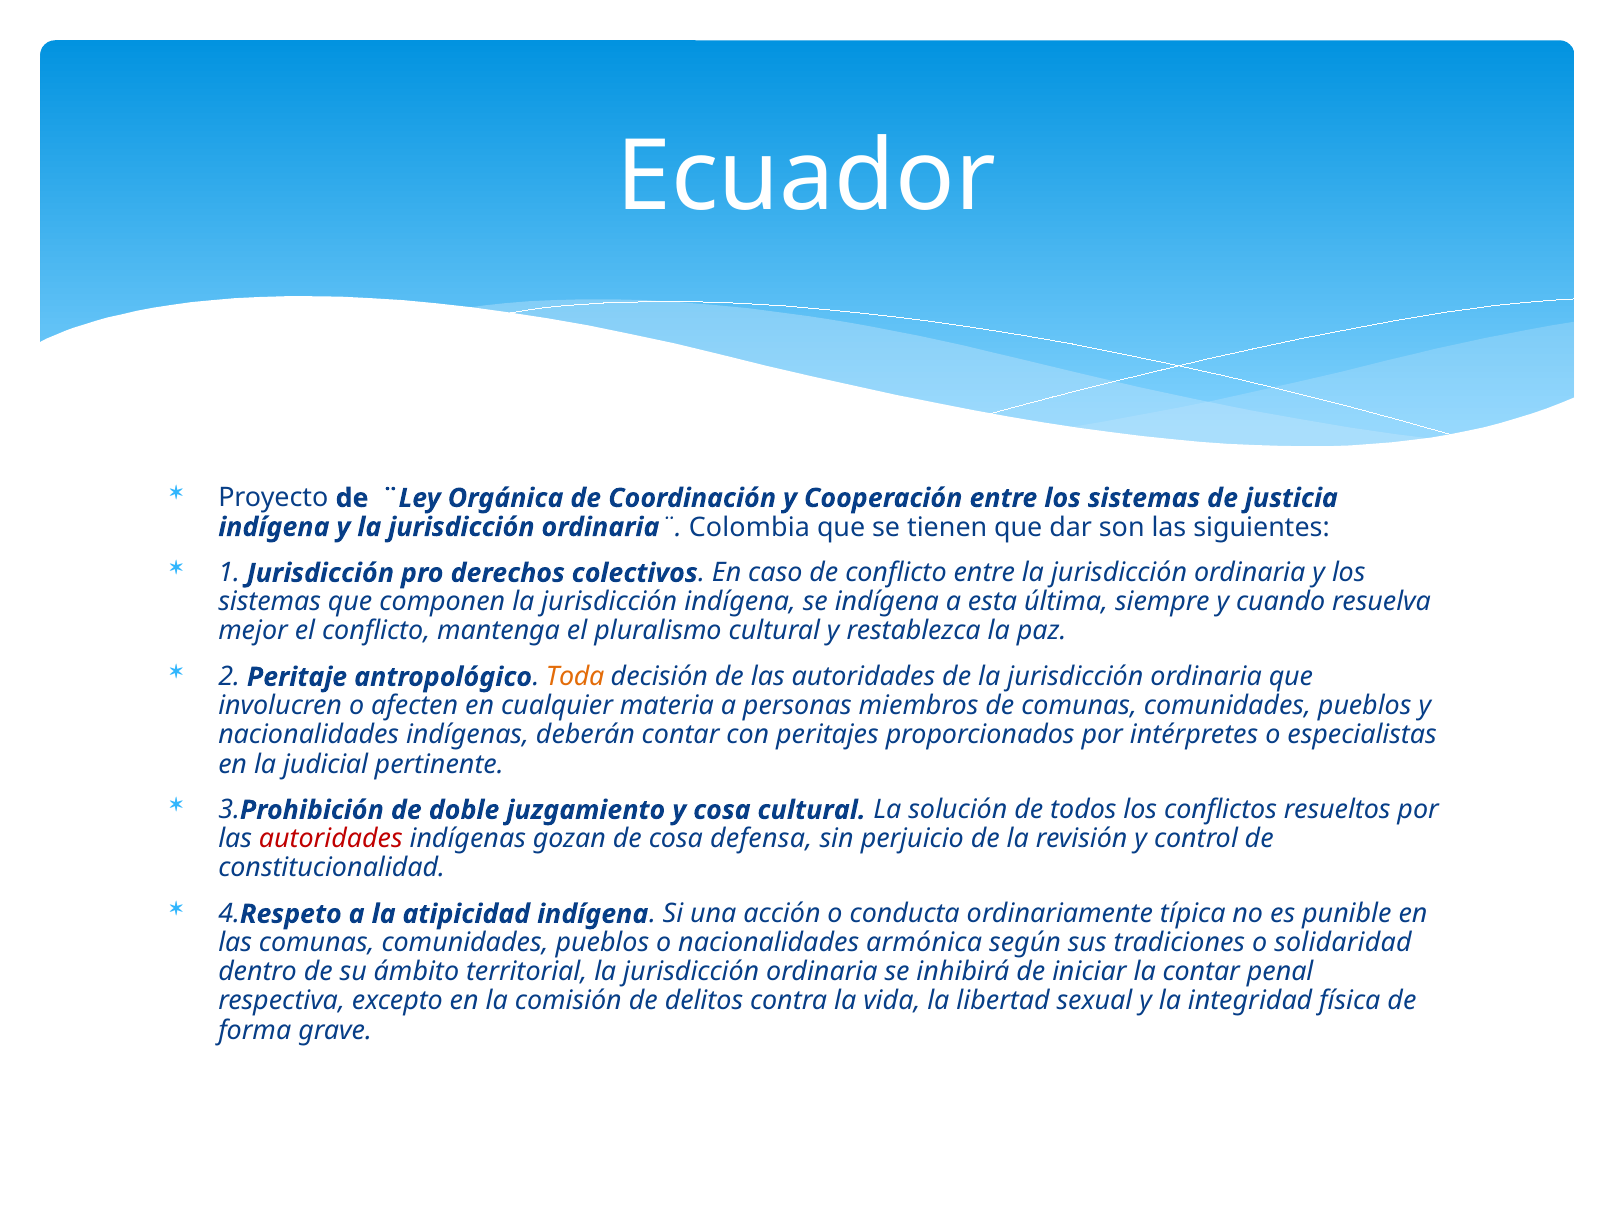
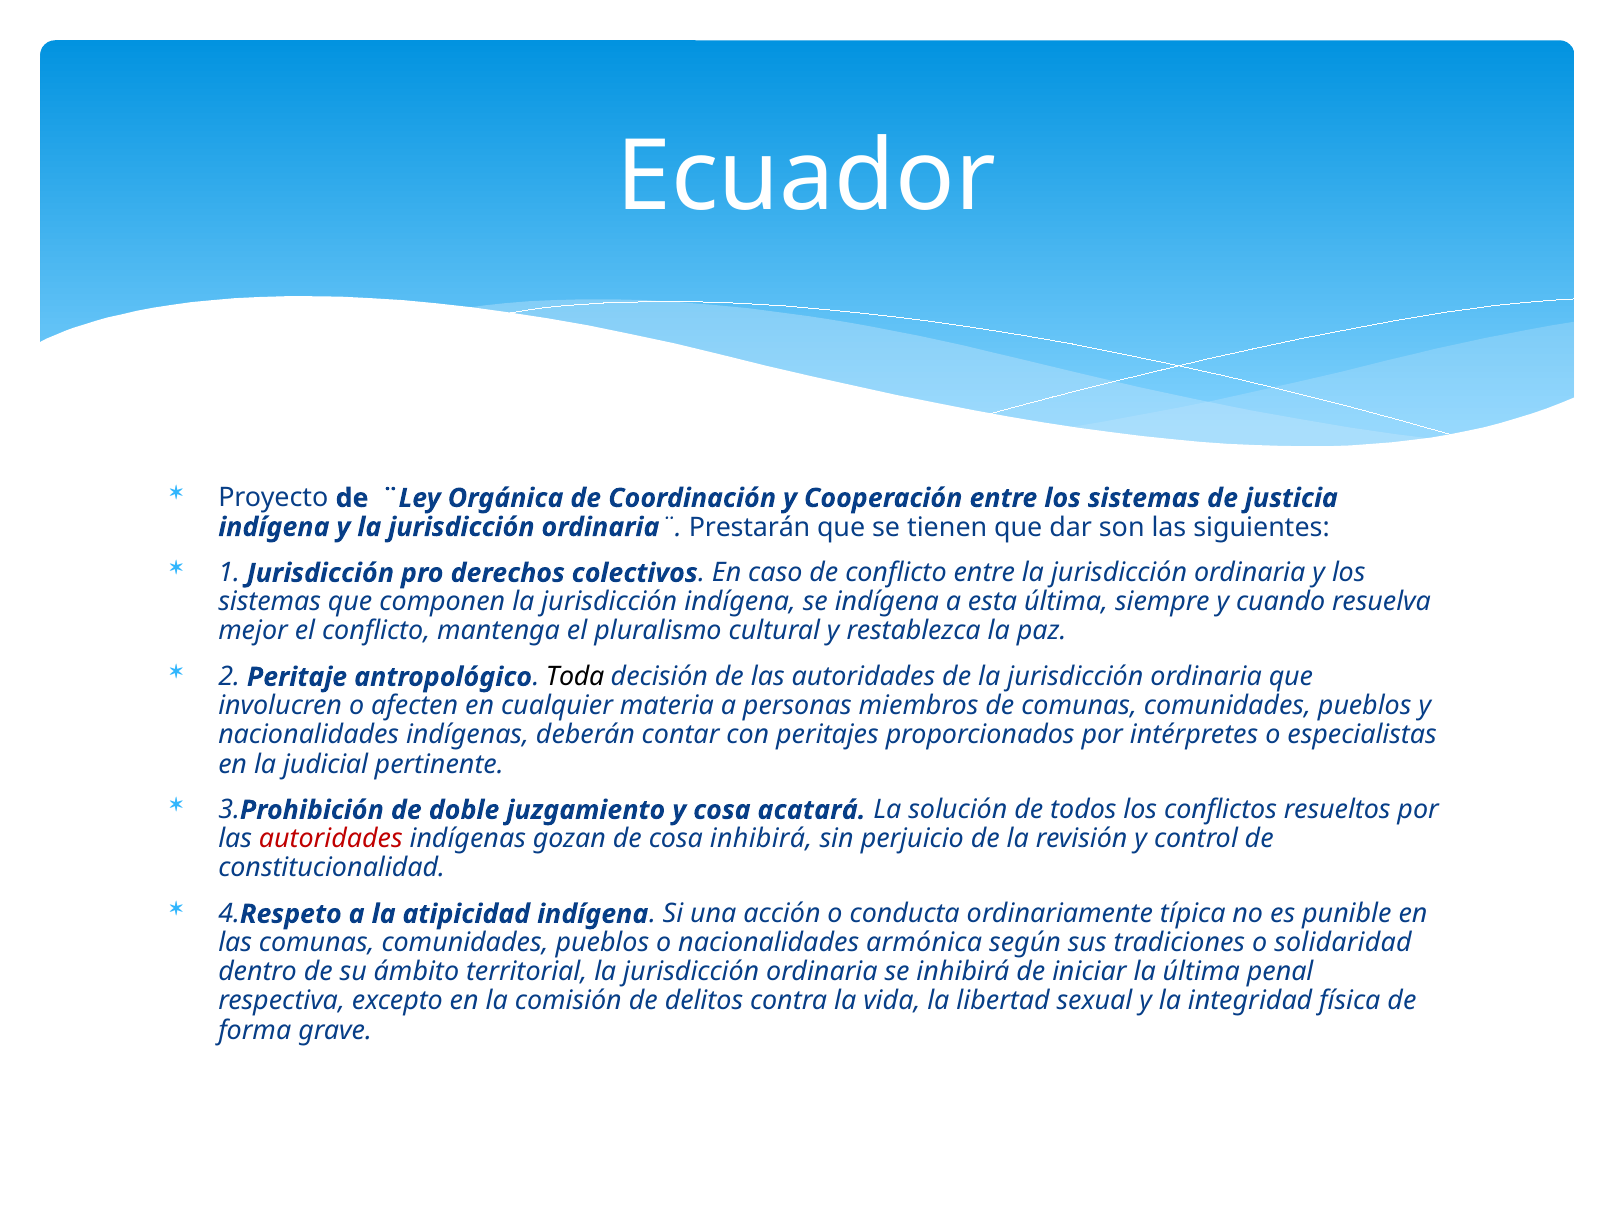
Colombia: Colombia -> Prestarán
Toda colour: orange -> black
cosa cultural: cultural -> acatará
cosa defensa: defensa -> inhibirá
la contar: contar -> última
